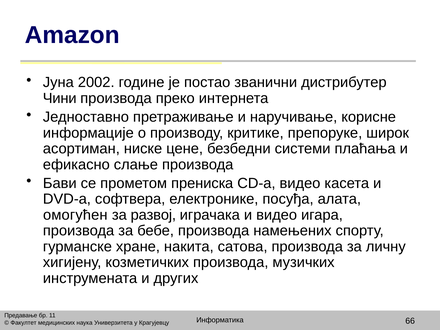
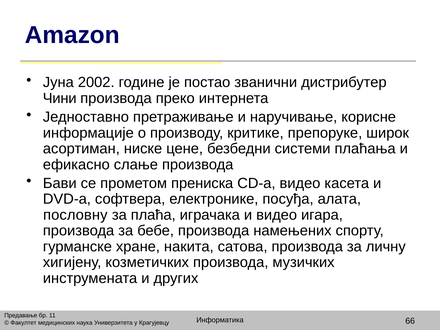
омогућен: омогућен -> пословну
развој: развој -> плаћа
